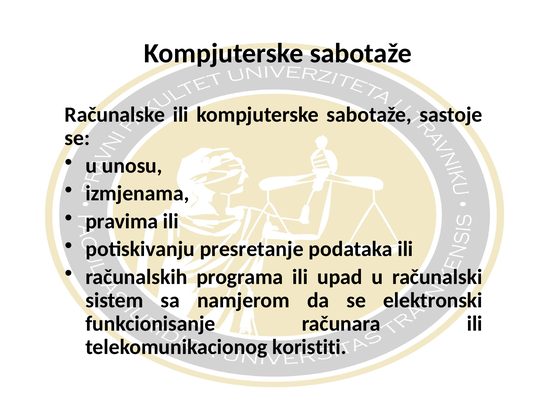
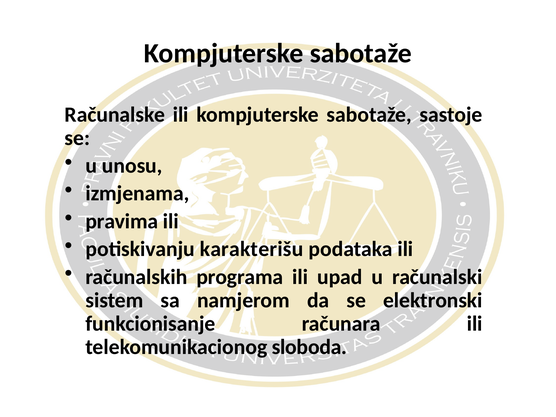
presretanje: presretanje -> karakterišu
koristiti: koristiti -> sloboda
